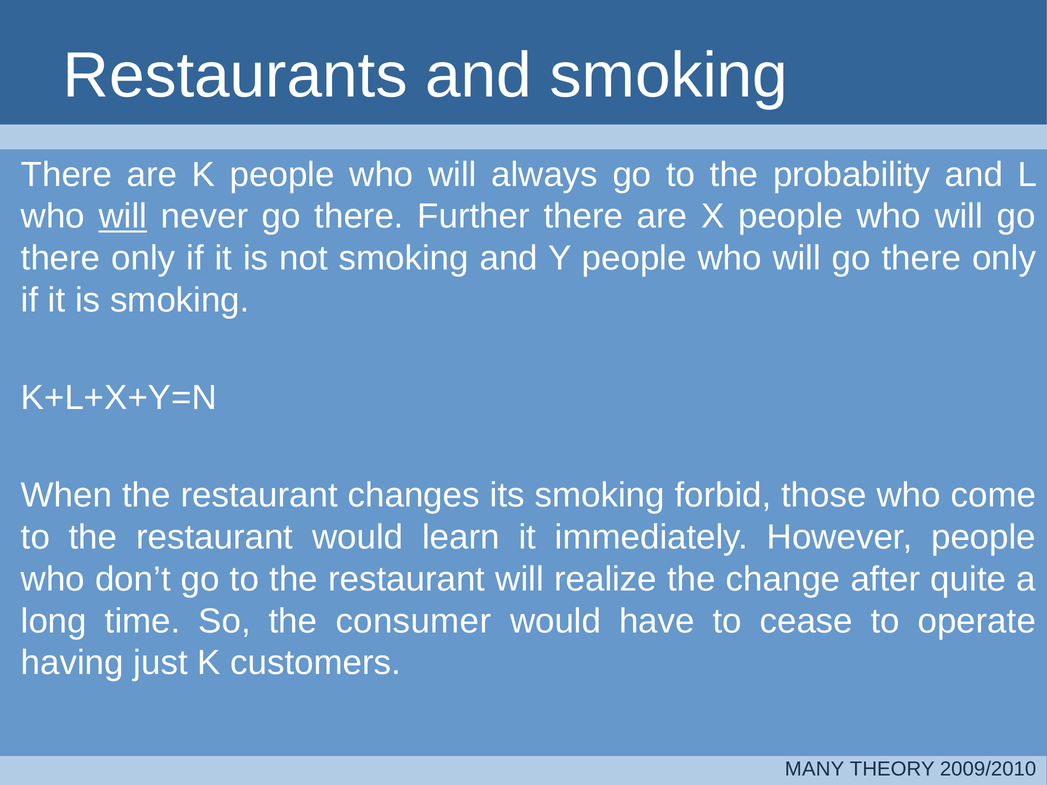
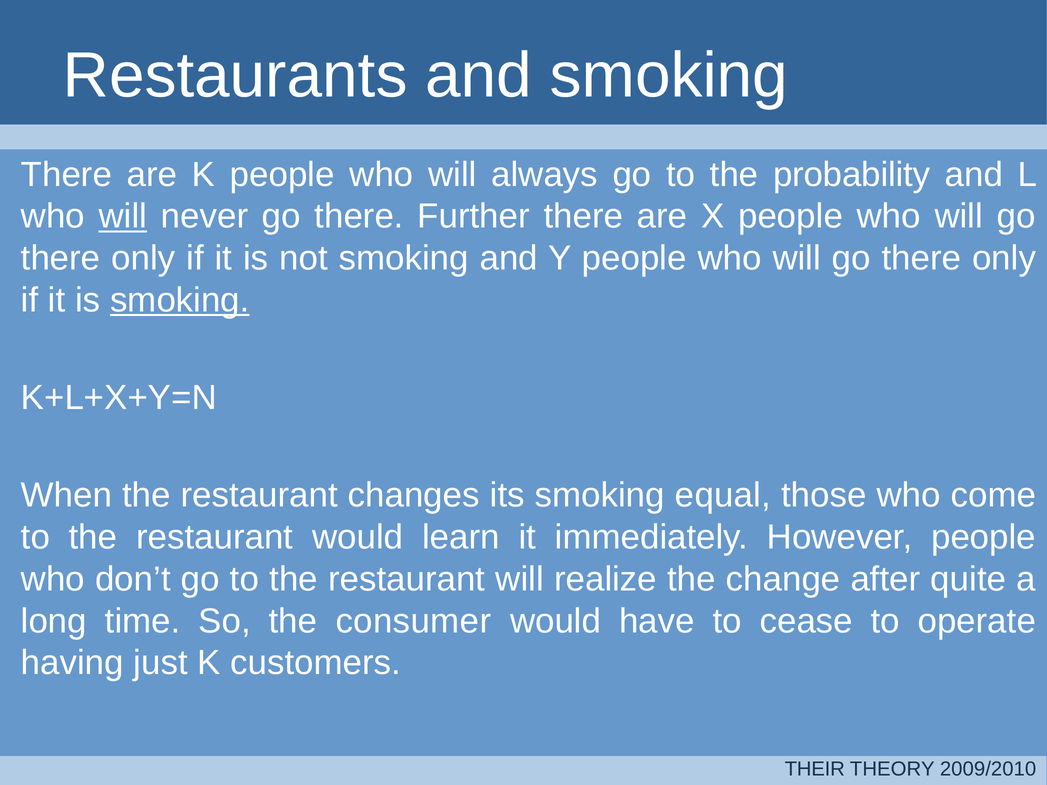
smoking at (180, 300) underline: none -> present
forbid: forbid -> equal
MANY: MANY -> THEIR
